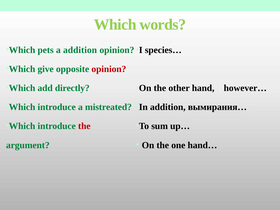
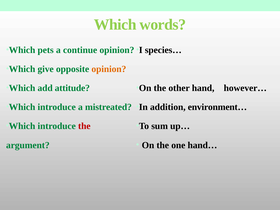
a addition: addition -> continue
opinion at (109, 69) colour: red -> orange
directly: directly -> attitude
вымирания…: вымирания… -> environment…
